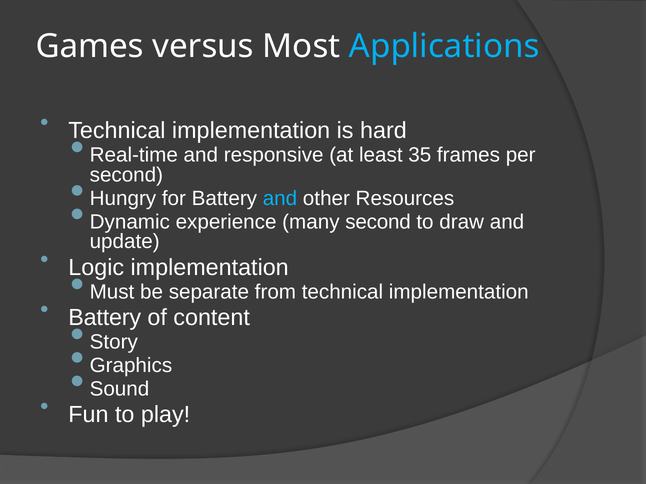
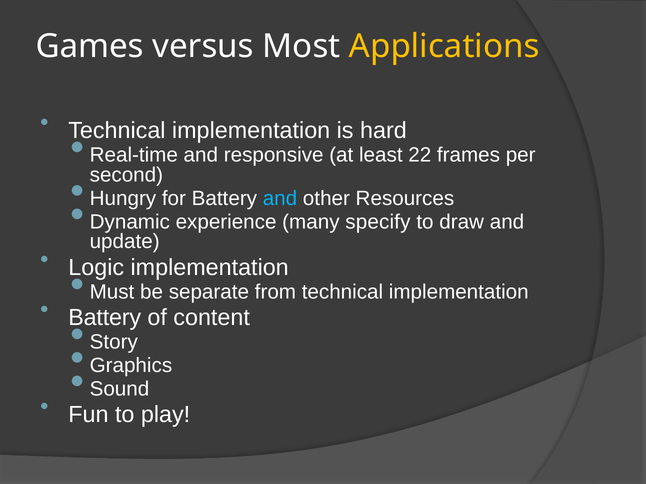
Applications colour: light blue -> yellow
35: 35 -> 22
many second: second -> specify
